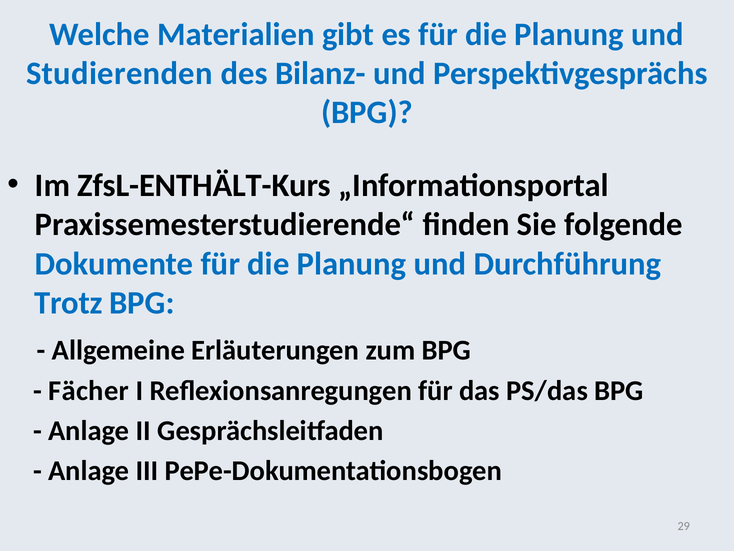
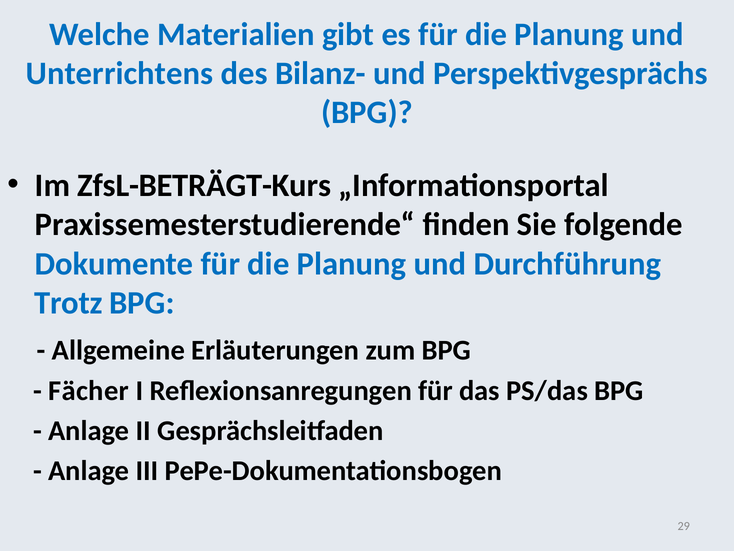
Studierenden: Studierenden -> Unterrichtens
ZfsL-ENTHÄLT-Kurs: ZfsL-ENTHÄLT-Kurs -> ZfsL-BETRÄGT-Kurs
